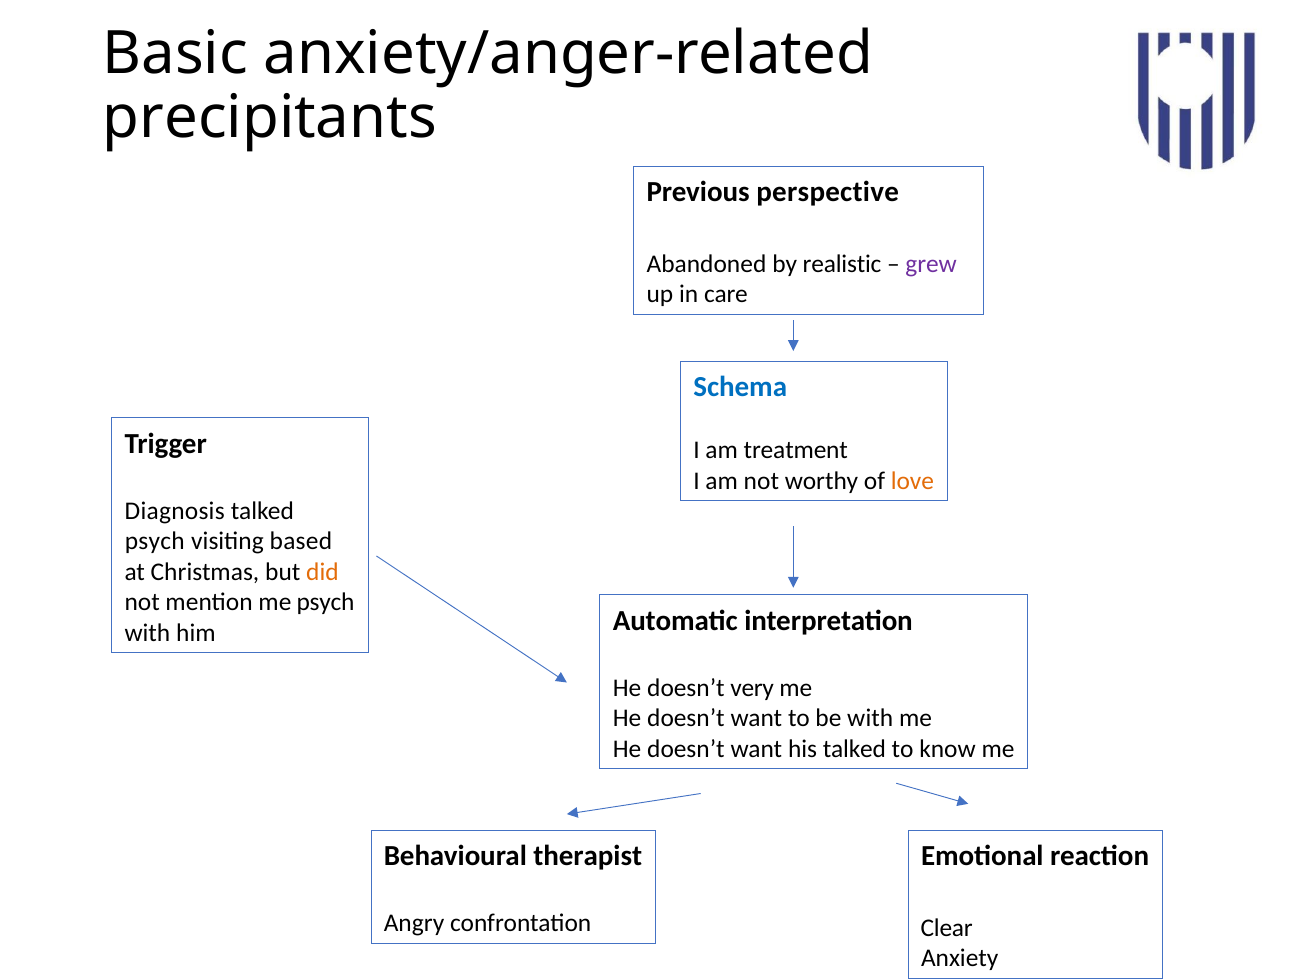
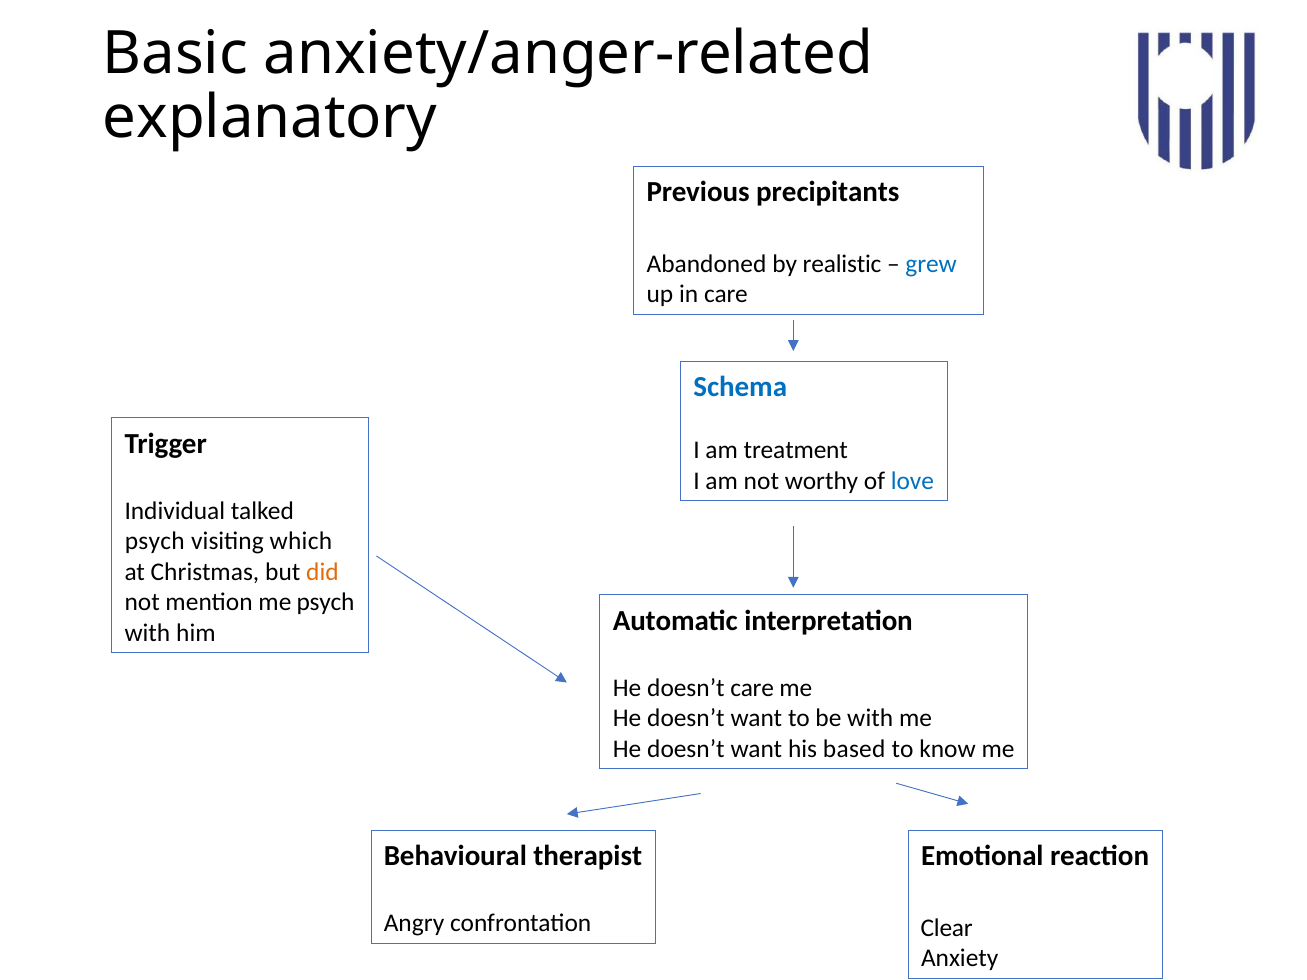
precipitants: precipitants -> explanatory
perspective: perspective -> precipitants
grew colour: purple -> blue
love colour: orange -> blue
Diagnosis: Diagnosis -> Individual
based: based -> which
doesn’t very: very -> care
his talked: talked -> based
